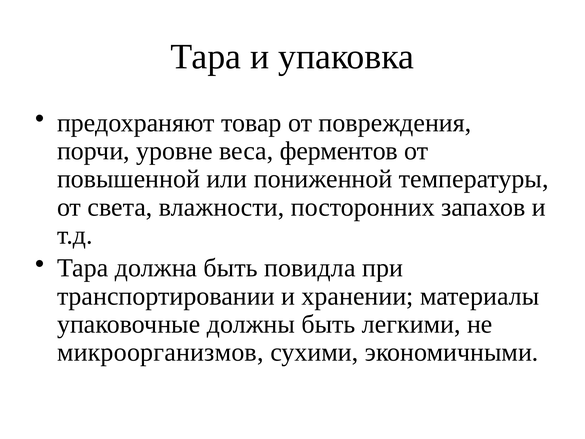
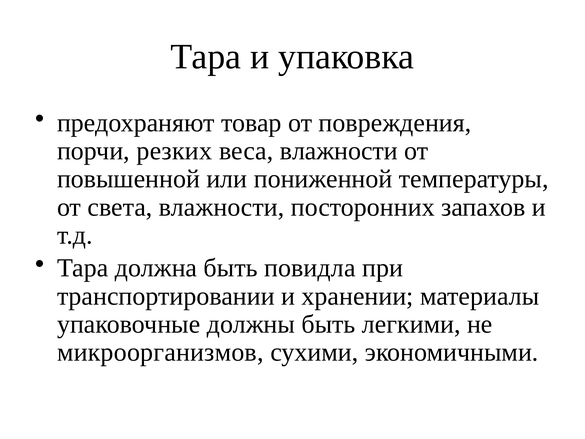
уровне: уровне -> резких
веса ферментов: ферментов -> влажности
